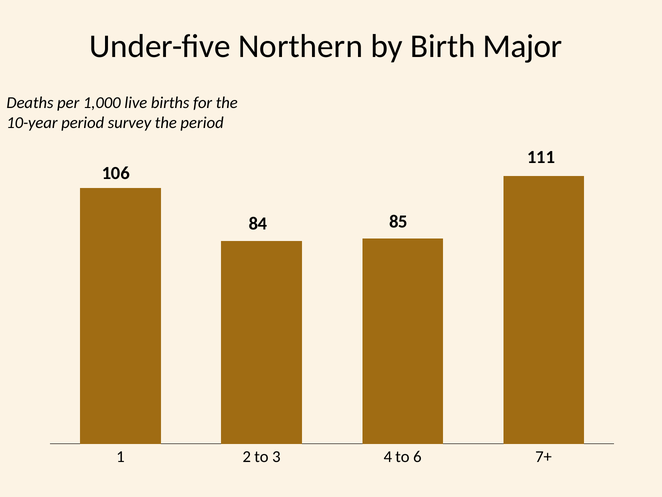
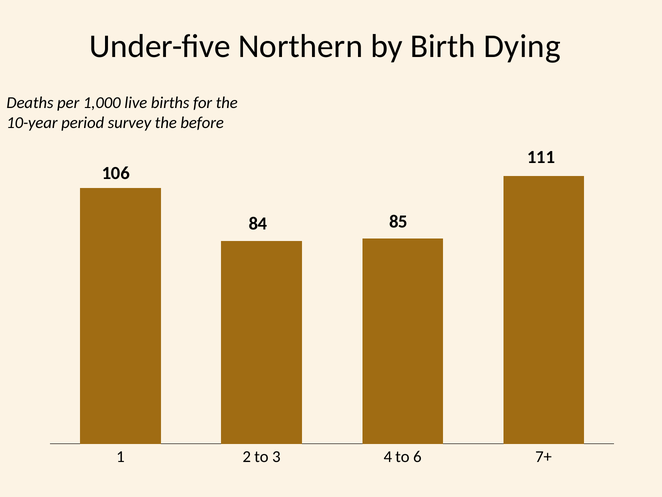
Major: Major -> Dying
the period: period -> before
